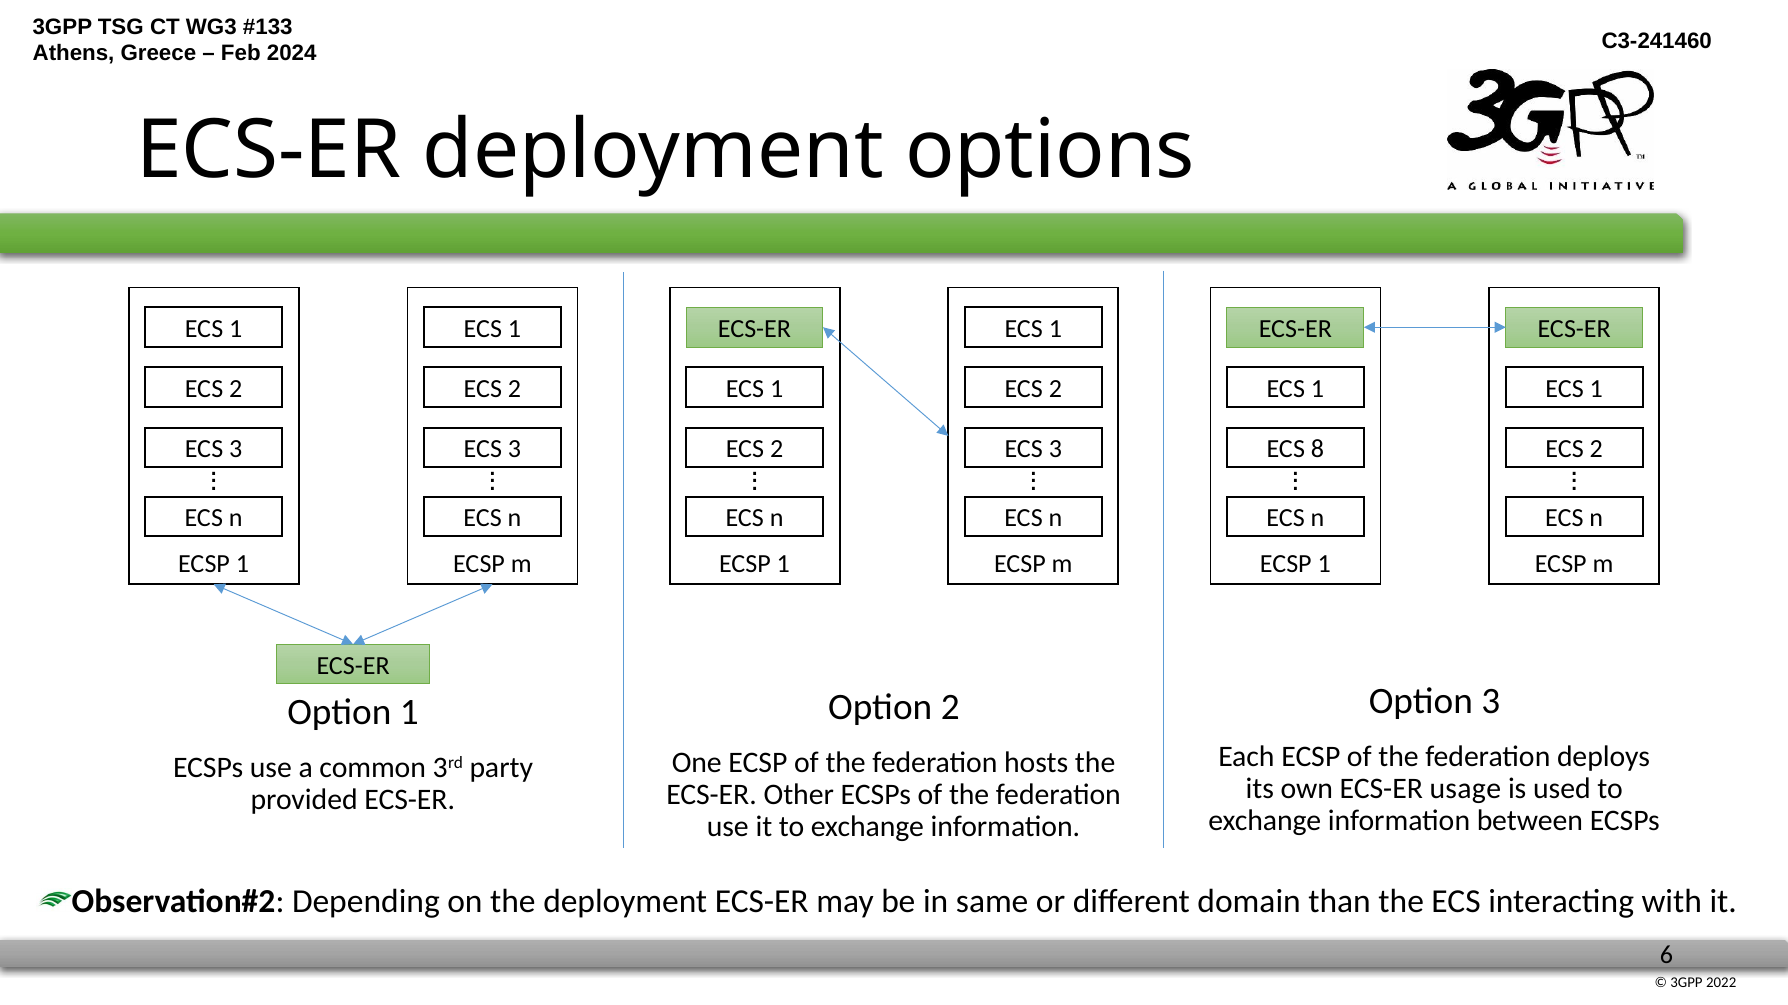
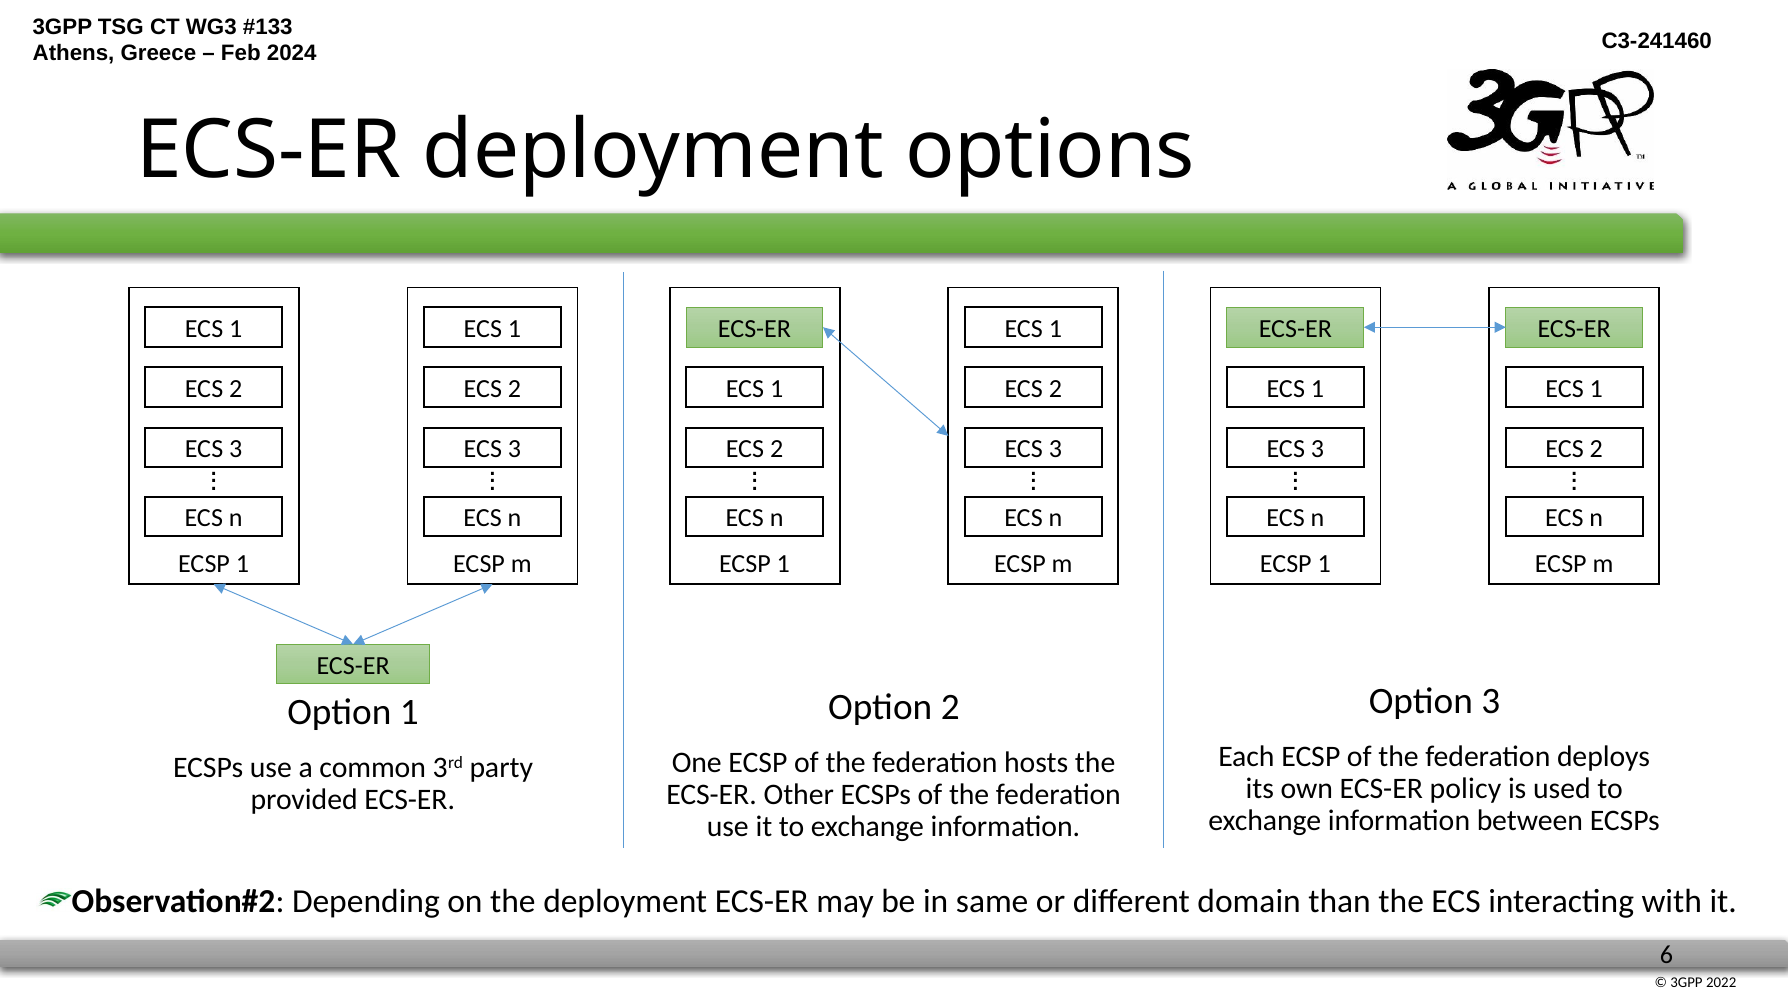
8 at (1317, 450): 8 -> 3
usage: usage -> policy
